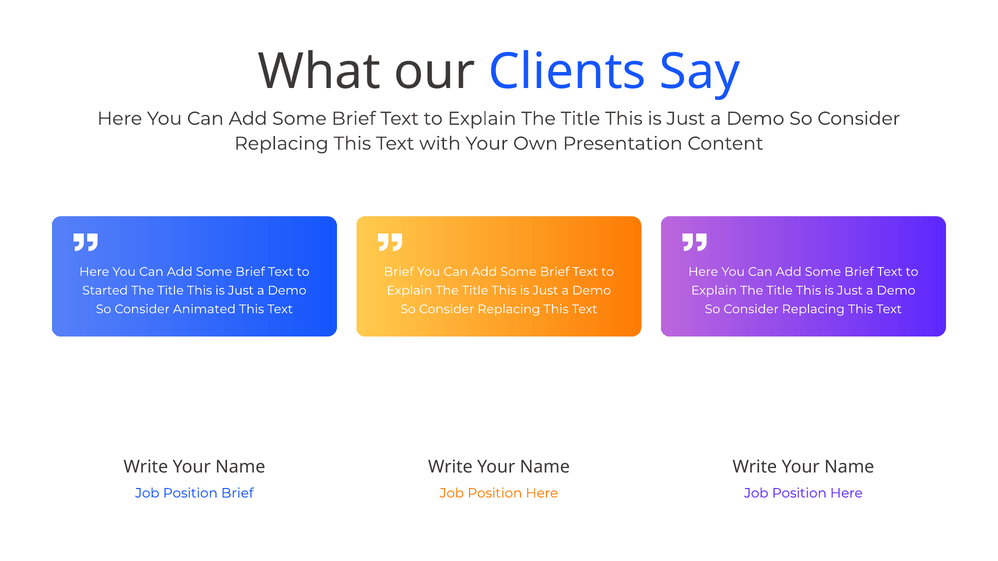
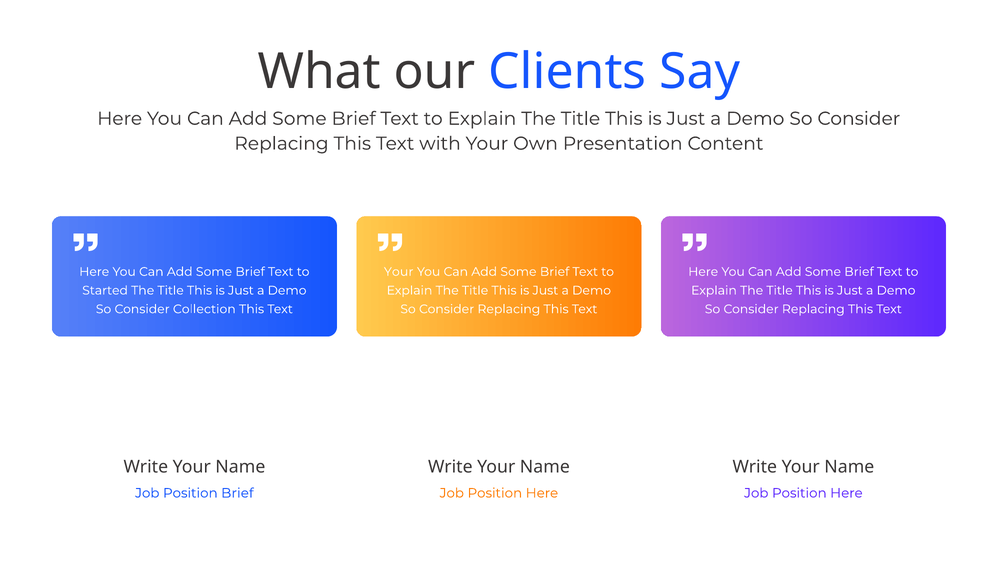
Brief at (399, 272): Brief -> Your
Animated: Animated -> Collection
